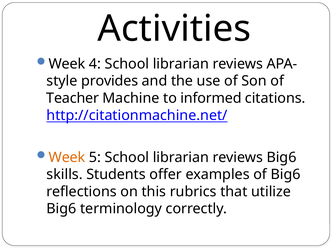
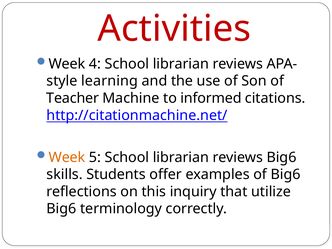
Activities colour: black -> red
provides: provides -> learning
rubrics: rubrics -> inquiry
